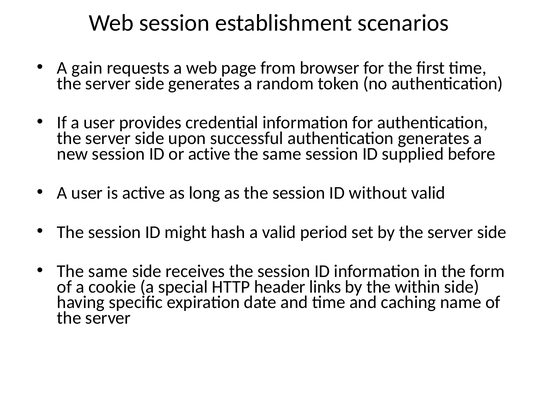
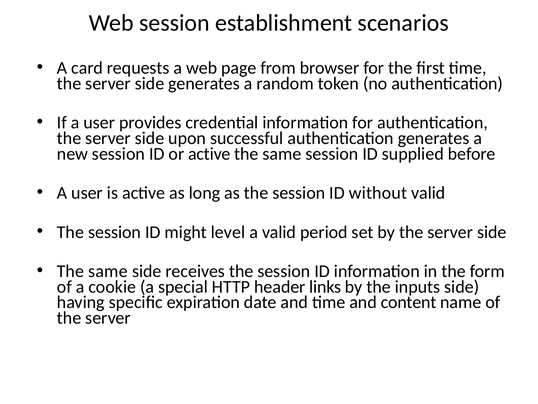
gain: gain -> card
hash: hash -> level
within: within -> inputs
caching: caching -> content
